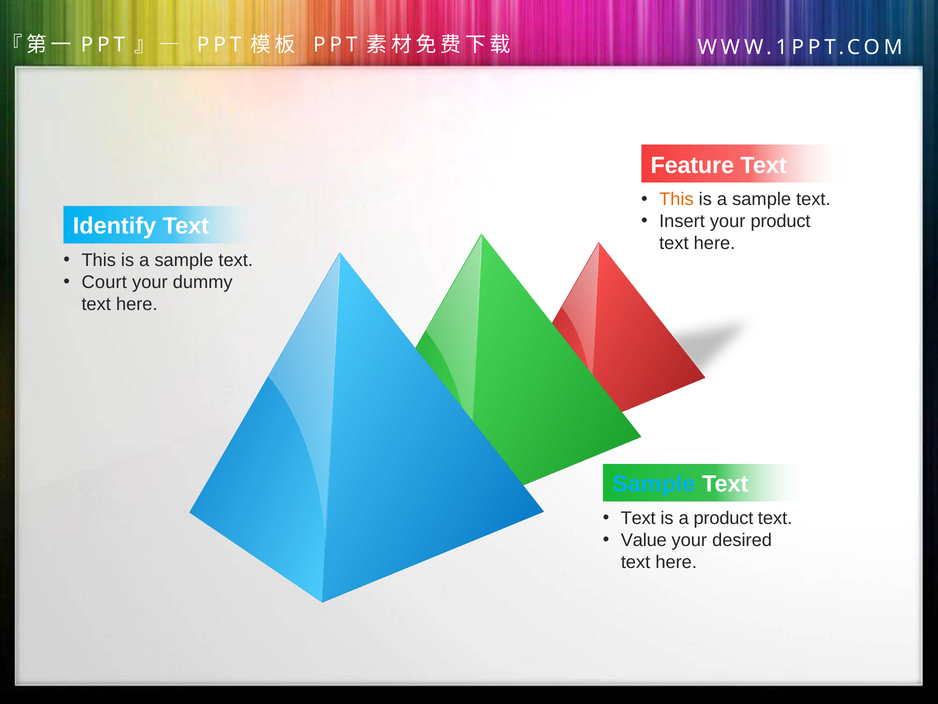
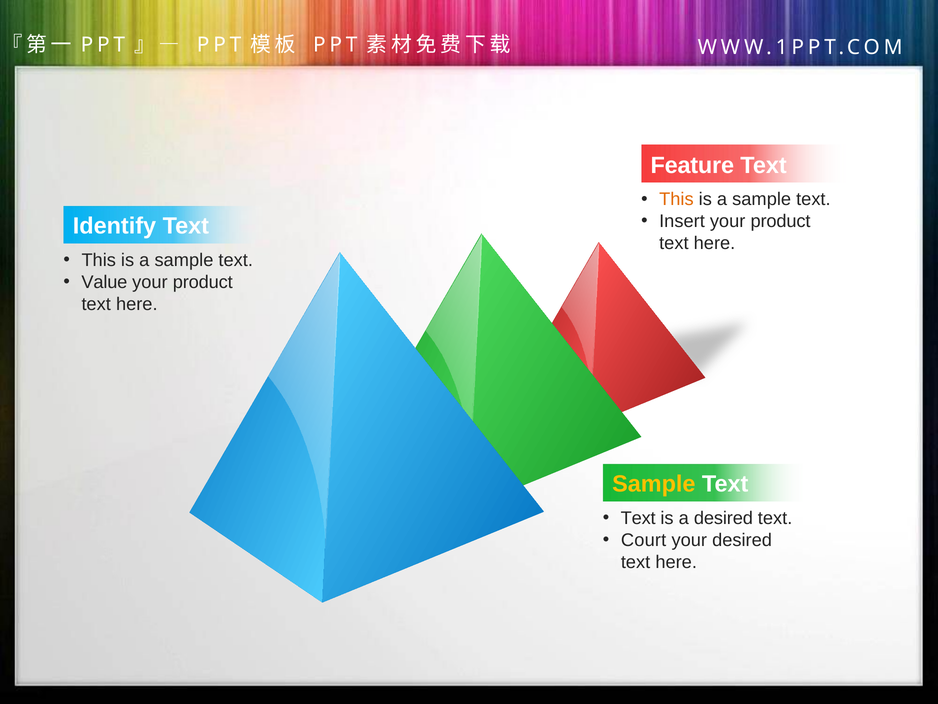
Court: Court -> Value
dummy at (203, 282): dummy -> product
Sample at (654, 484) colour: light blue -> yellow
a product: product -> desired
Value: Value -> Court
